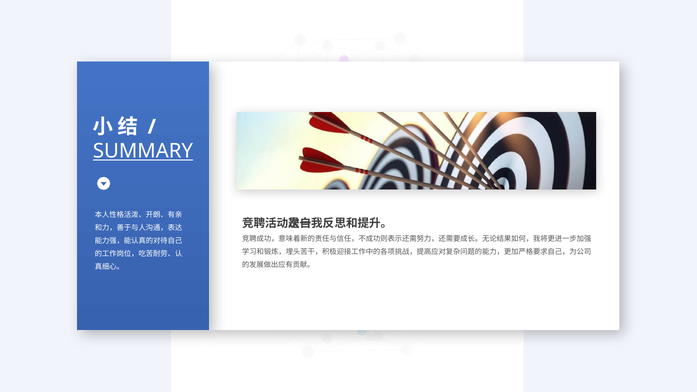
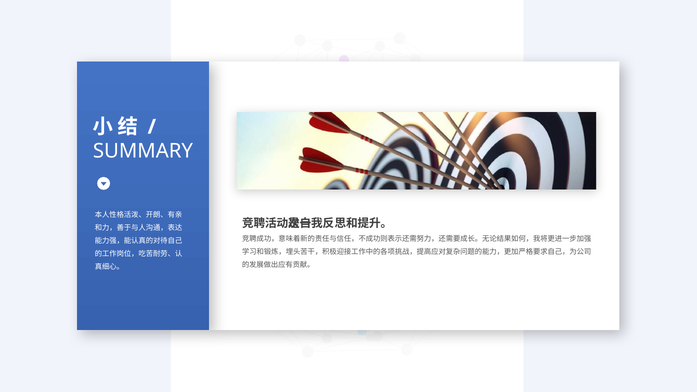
SUMMARY underline: present -> none
